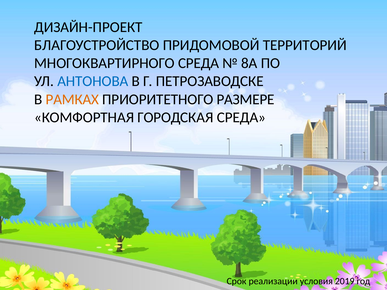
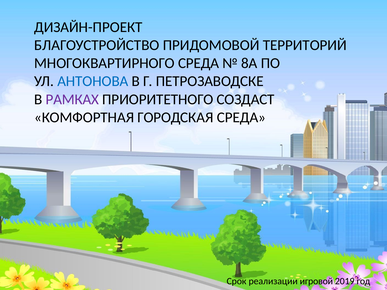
РАМКАХ colour: orange -> purple
РАЗМЕРЕ: РАЗМЕРЕ -> СОЗДАСТ
условия: условия -> игровой
